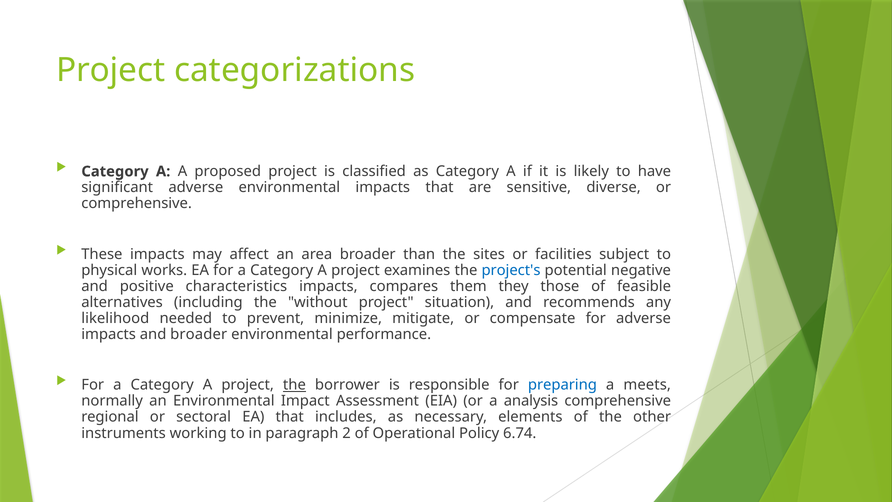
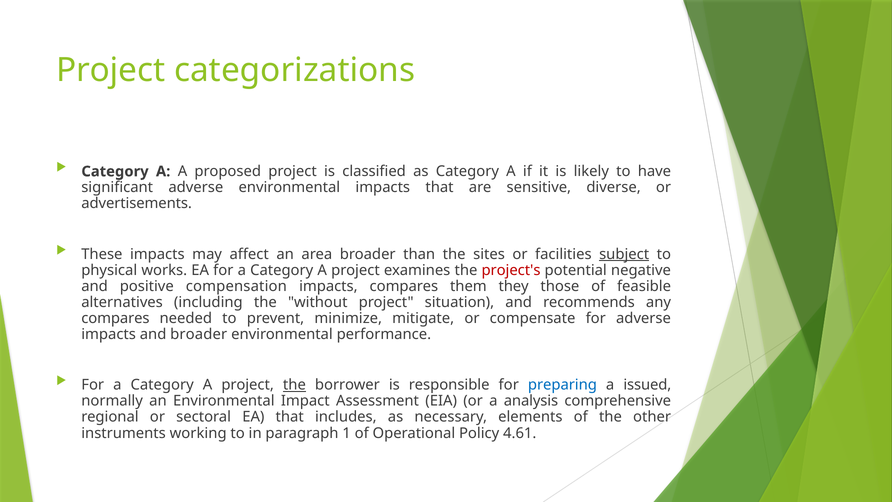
comprehensive at (137, 203): comprehensive -> advertisements
subject underline: none -> present
project's colour: blue -> red
characteristics: characteristics -> compensation
likelihood at (115, 318): likelihood -> compares
meets: meets -> issued
2: 2 -> 1
6.74: 6.74 -> 4.61
